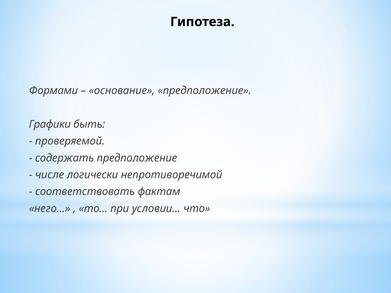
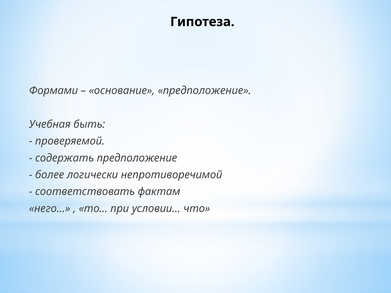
Графики: Графики -> Учебная
числе: числе -> более
